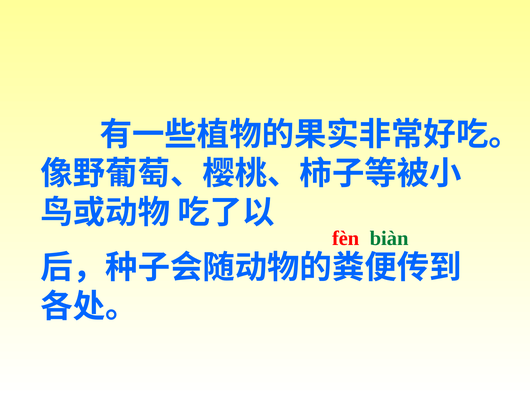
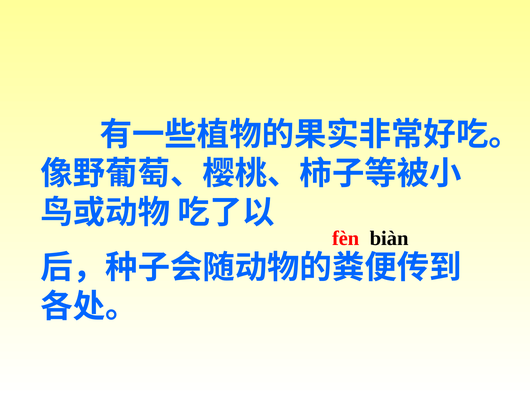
biàn colour: green -> black
